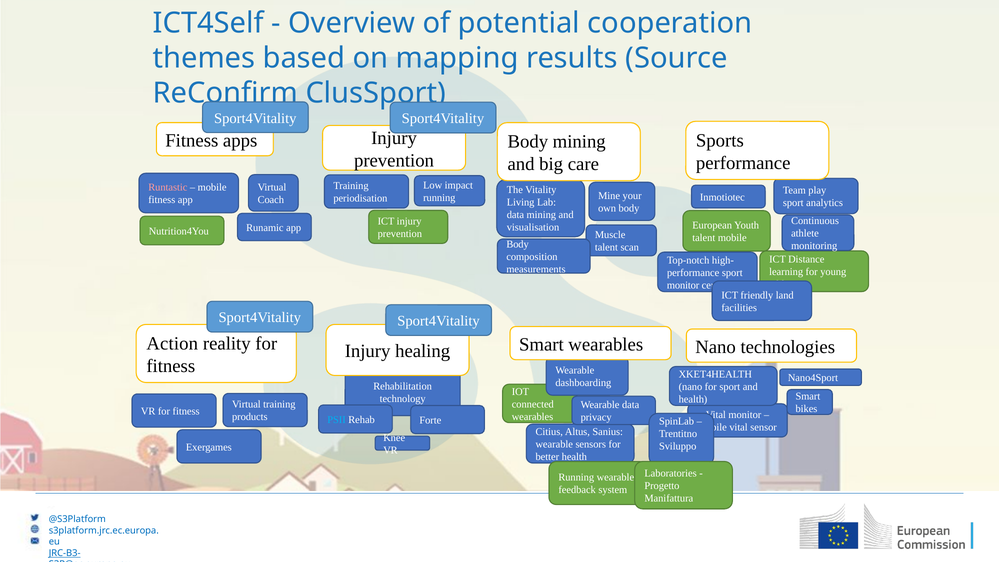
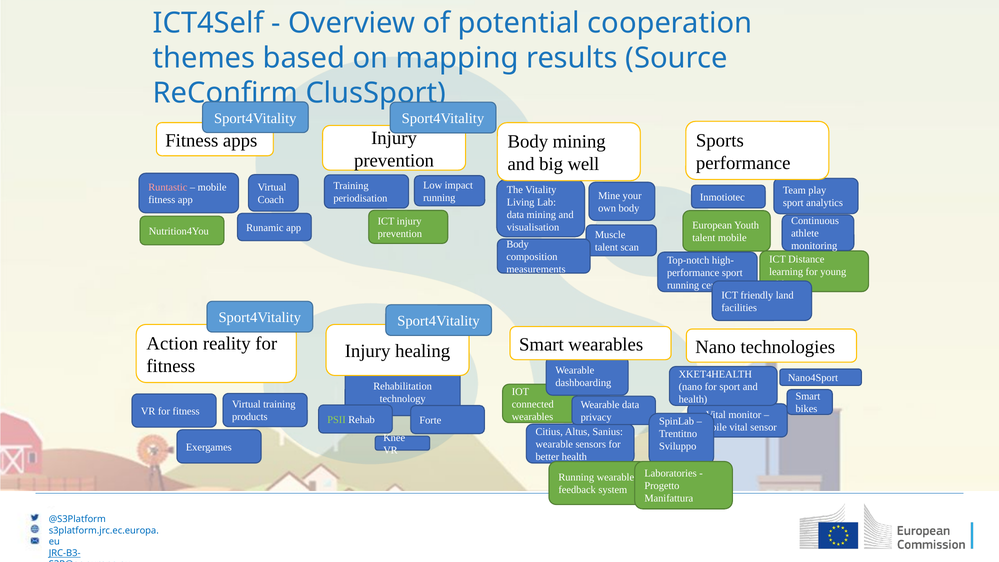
care: care -> well
monitor at (683, 285): monitor -> running
PSII colour: light blue -> light green
